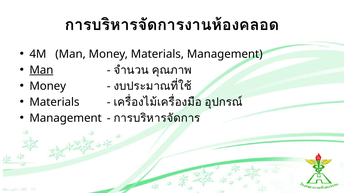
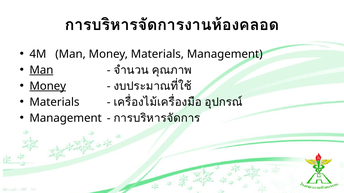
Money at (48, 86) underline: none -> present
